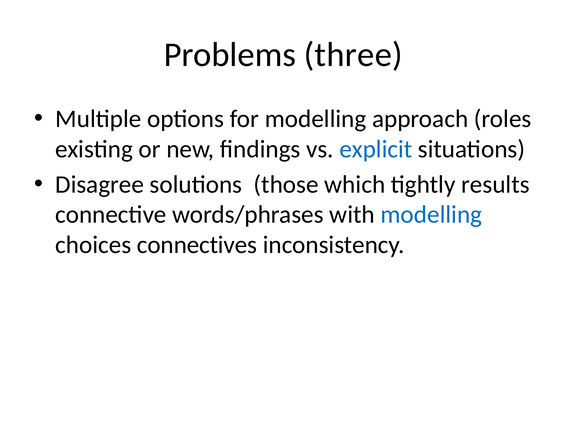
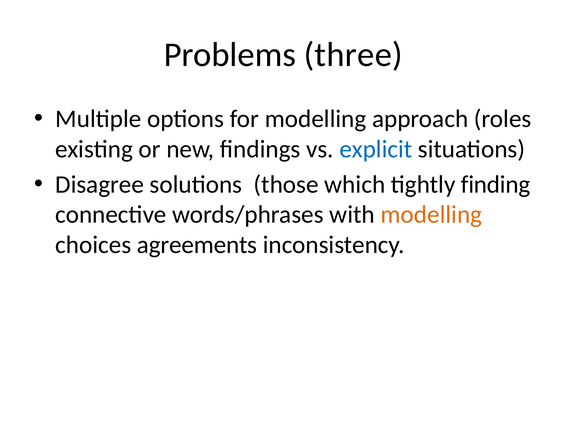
results: results -> finding
modelling at (431, 215) colour: blue -> orange
connectives: connectives -> agreements
